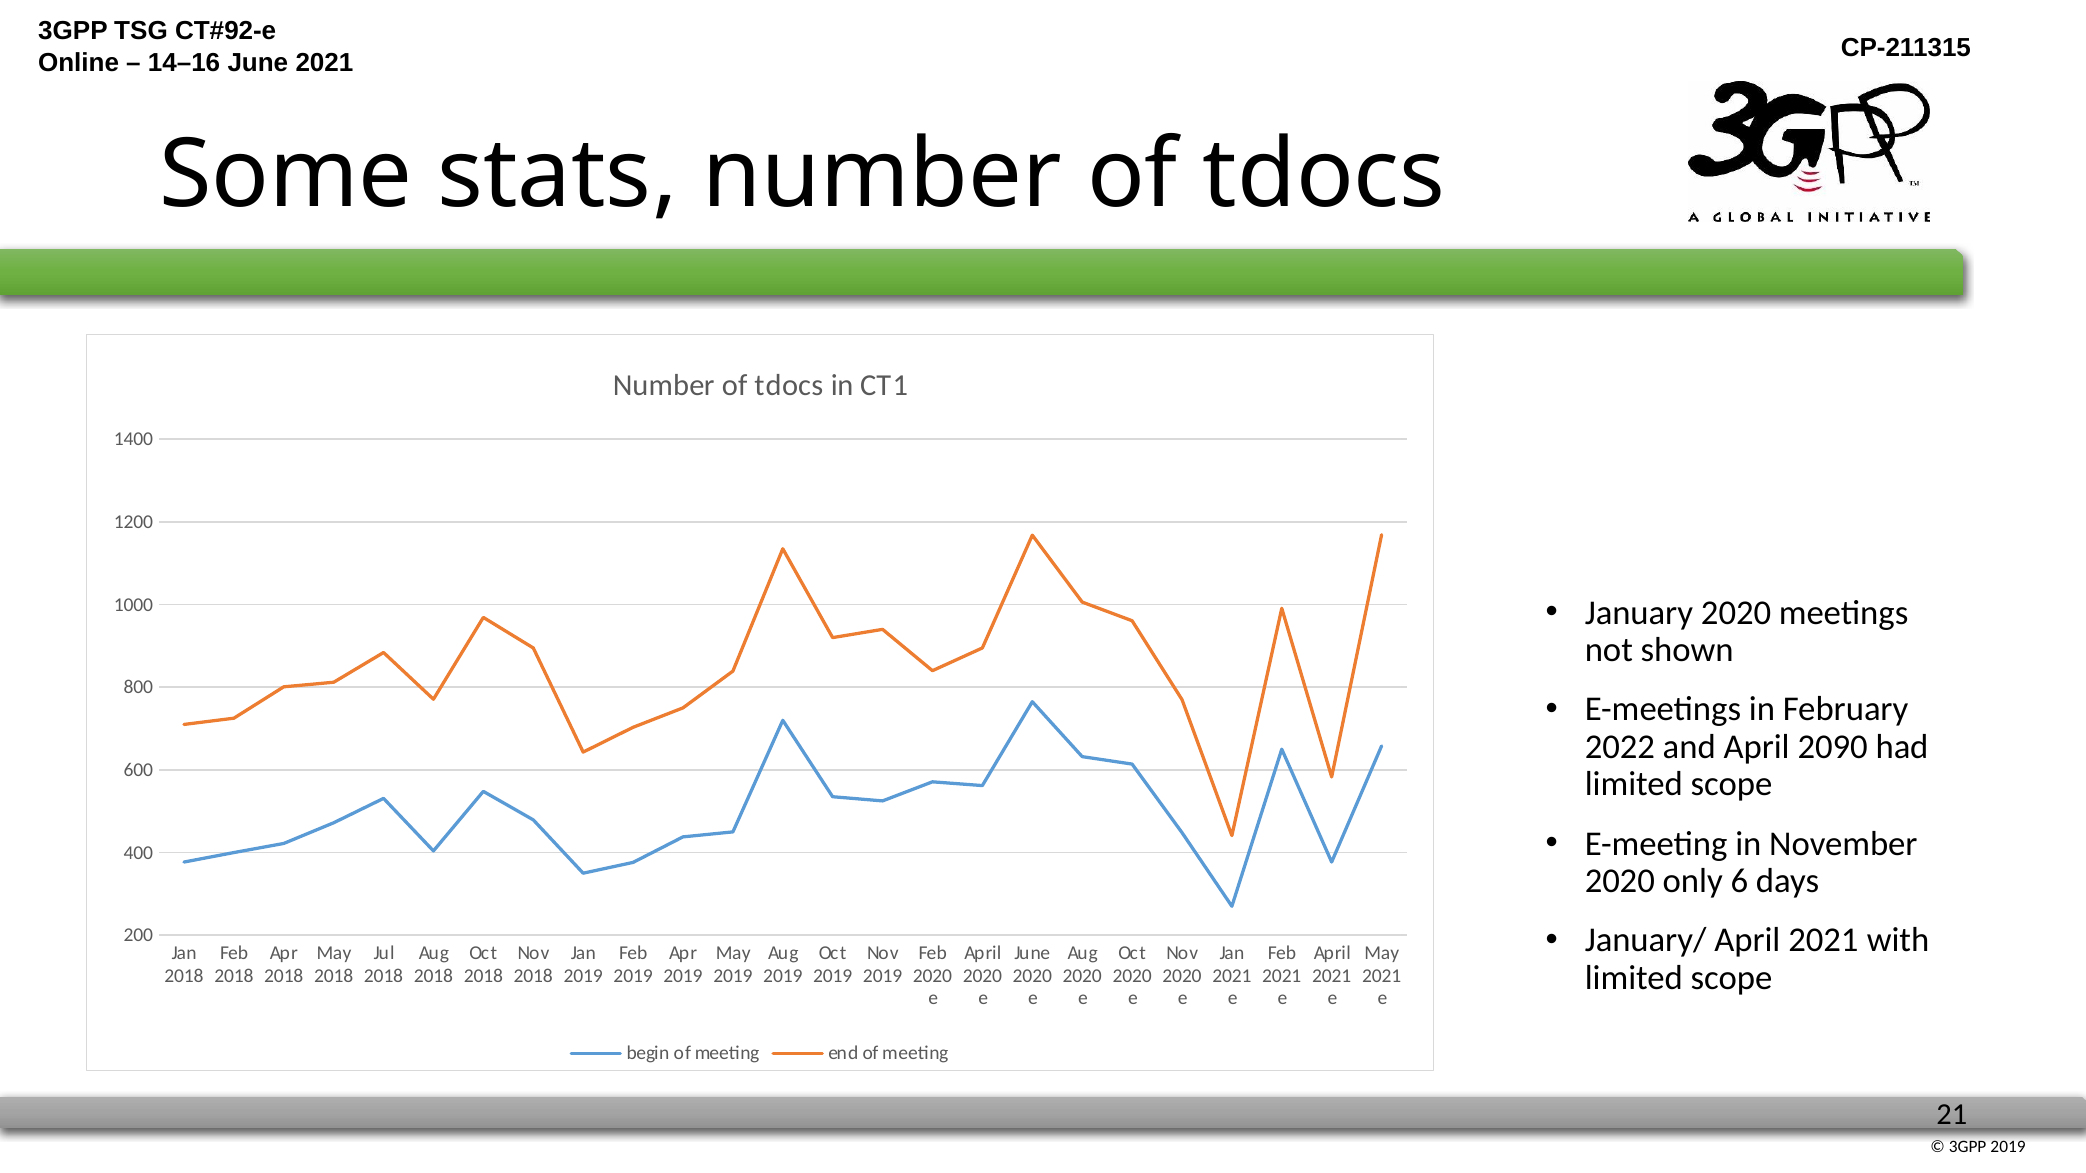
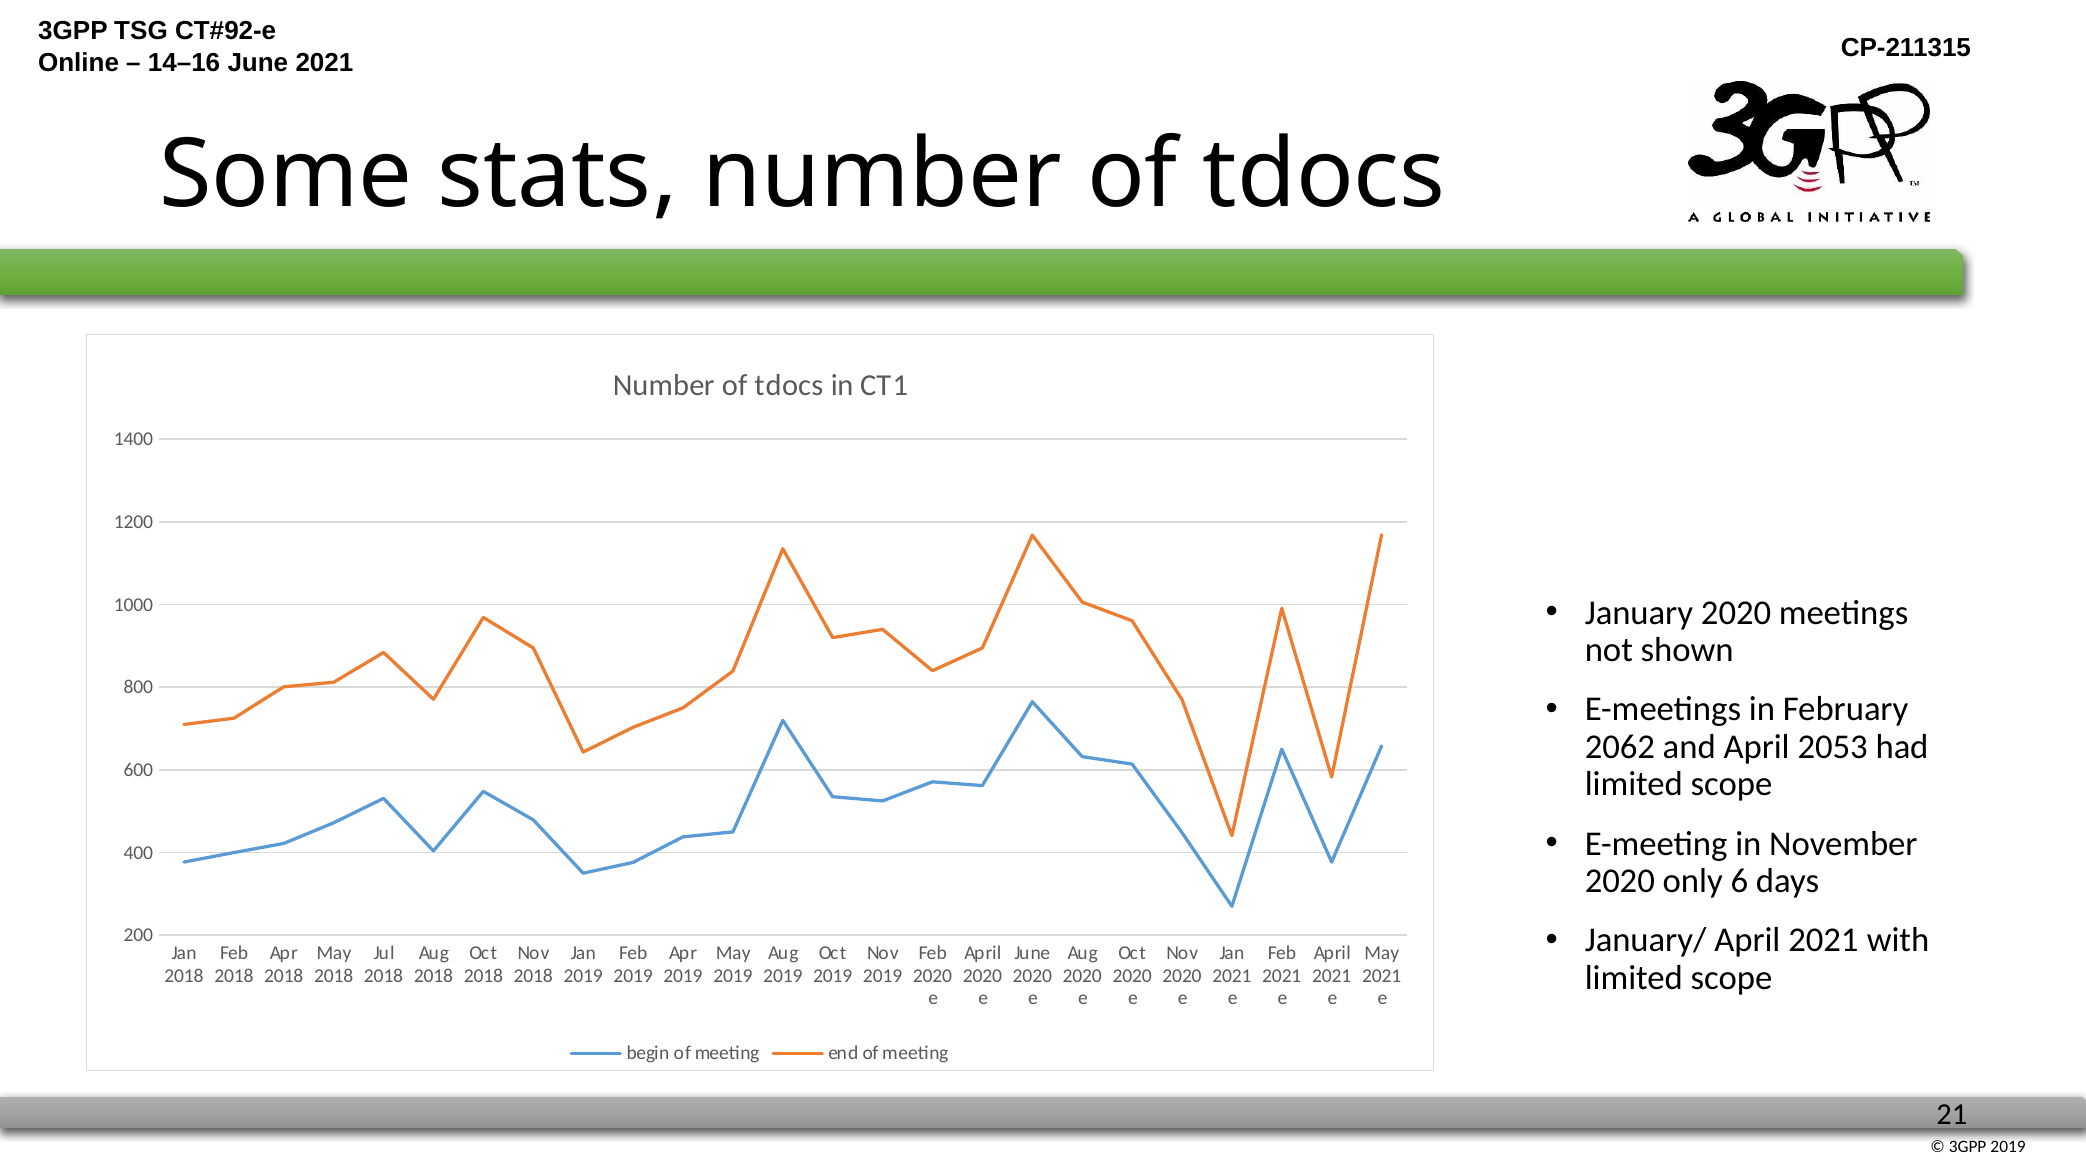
2022: 2022 -> 2062
2090: 2090 -> 2053
